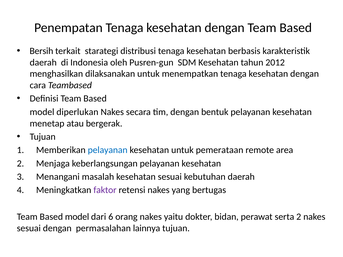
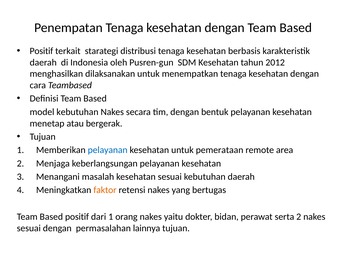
Bersih at (41, 51): Bersih -> Positif
model diperlukan: diperlukan -> kebutuhan
faktor colour: purple -> orange
model at (77, 217): model -> positif
dari 6: 6 -> 1
